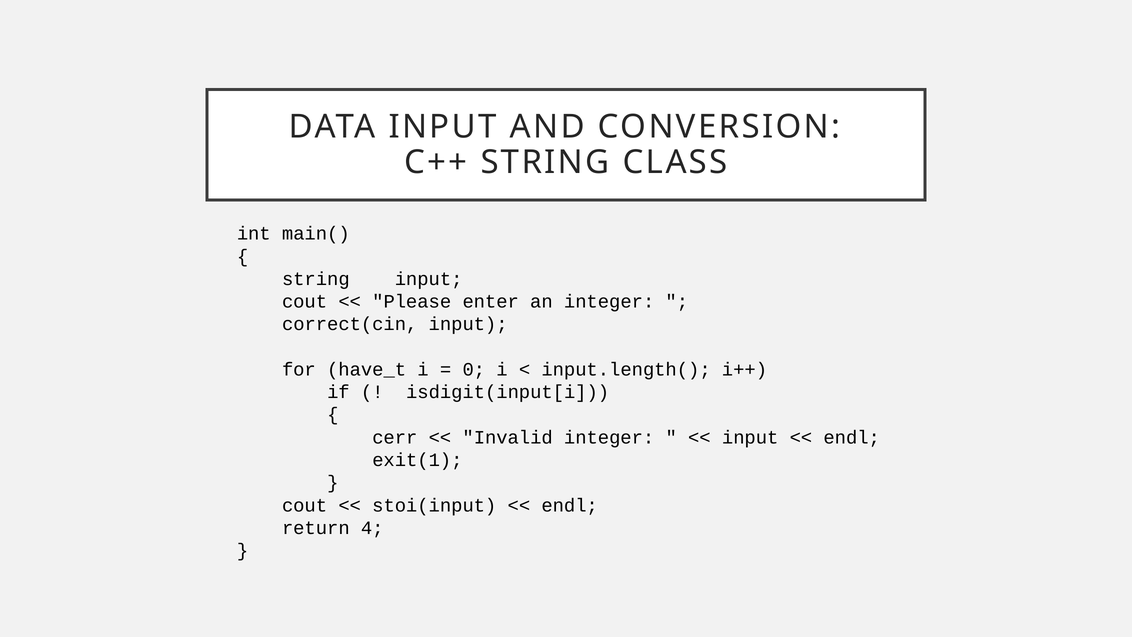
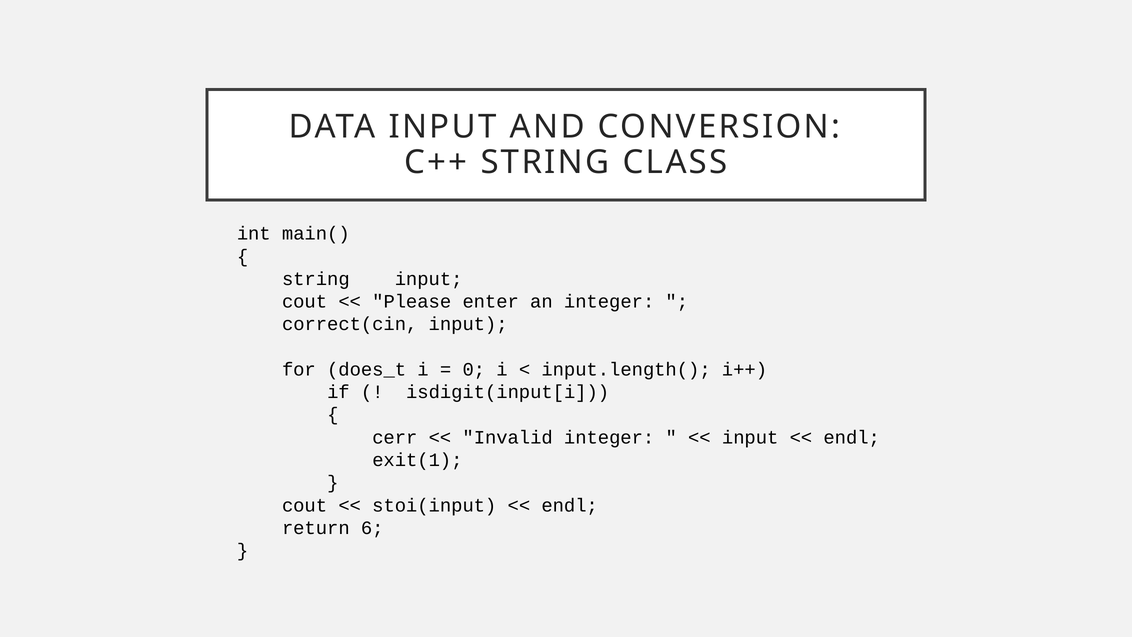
have_t: have_t -> does_t
4: 4 -> 6
